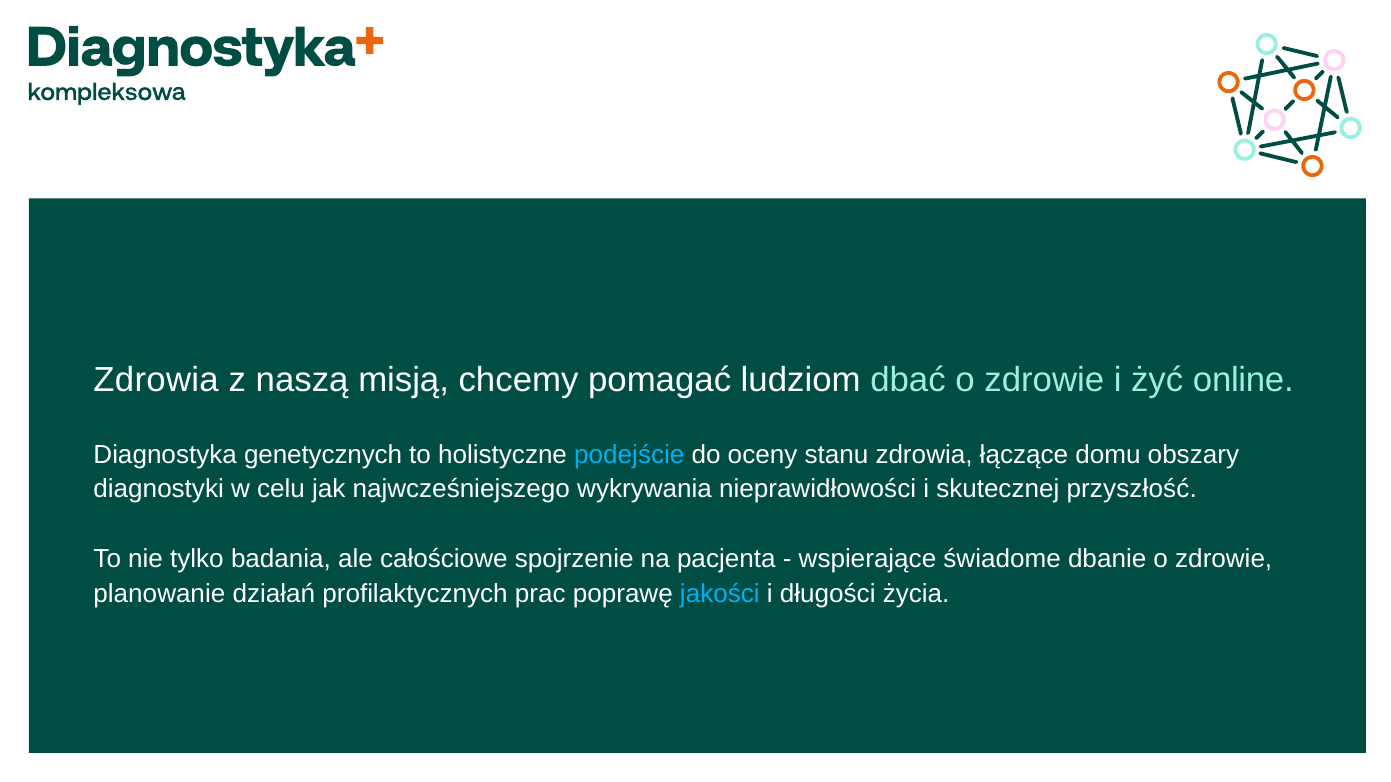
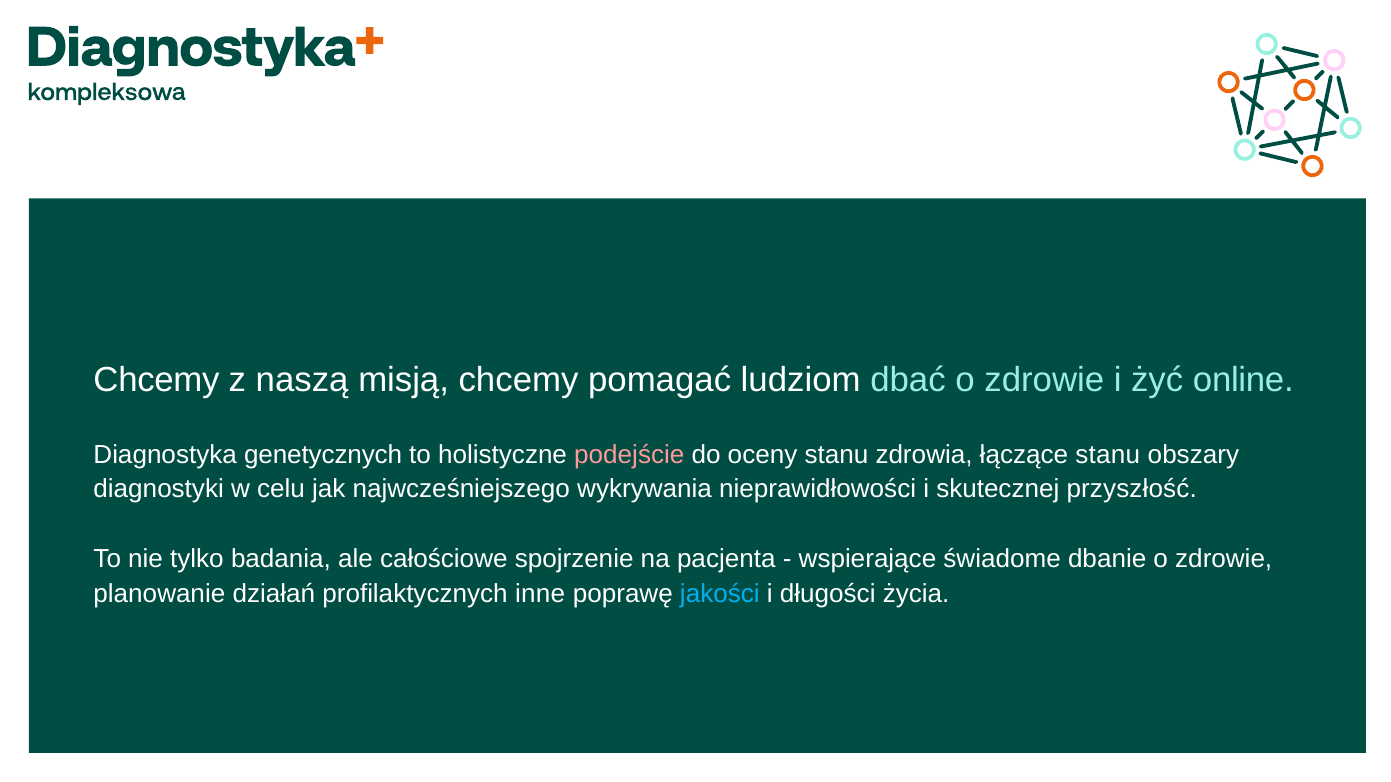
Zdrowia at (156, 381): Zdrowia -> Chcemy
podejście colour: light blue -> pink
łączące domu: domu -> stanu
prac: prac -> inne
